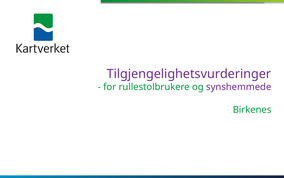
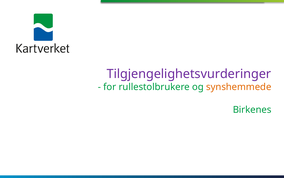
synshemmede colour: purple -> orange
